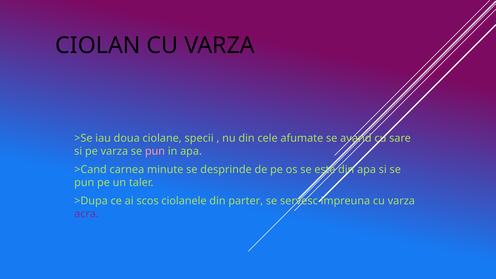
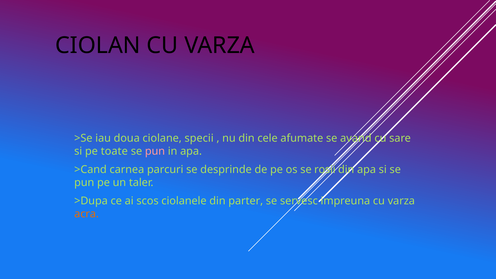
pe varza: varza -> toate
minute: minute -> parcuri
este: este -> rosii
acra colour: purple -> orange
